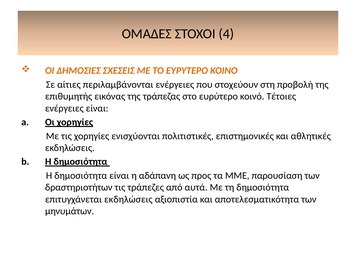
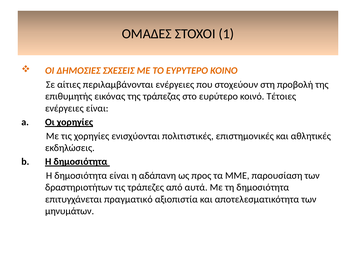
4: 4 -> 1
επιτυγχάνεται εκδηλώσεις: εκδηλώσεις -> πραγματικό
